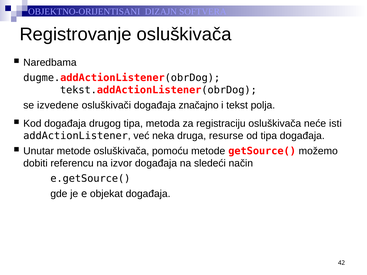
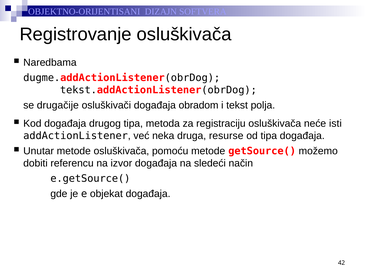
izvedene: izvedene -> drugačije
značajno: značajno -> obradom
